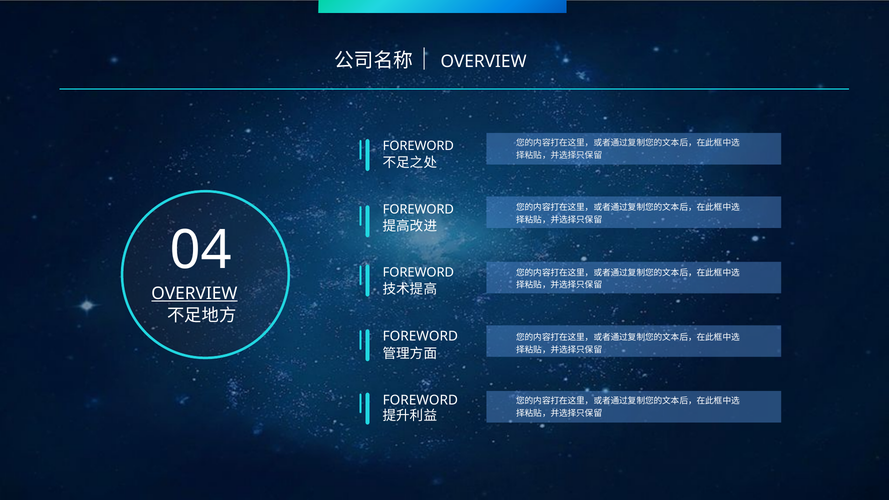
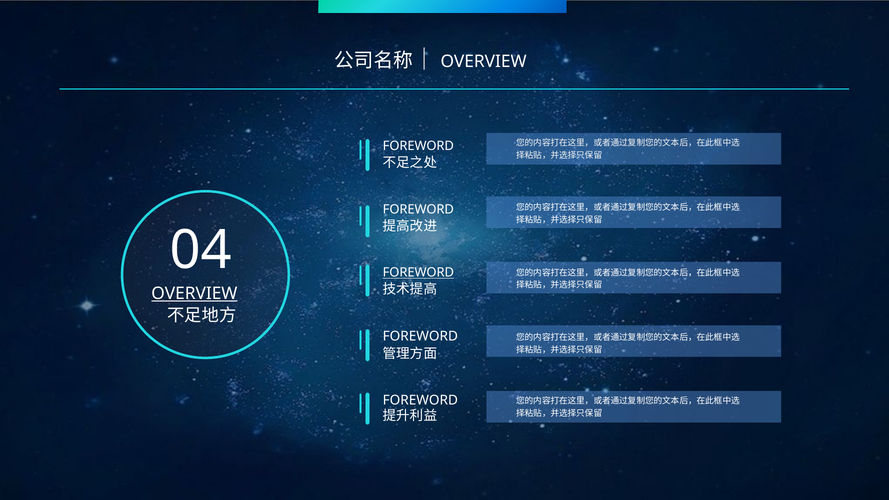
FOREWORD at (418, 273) underline: none -> present
